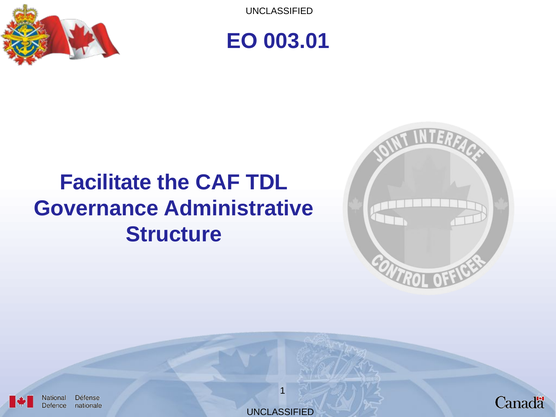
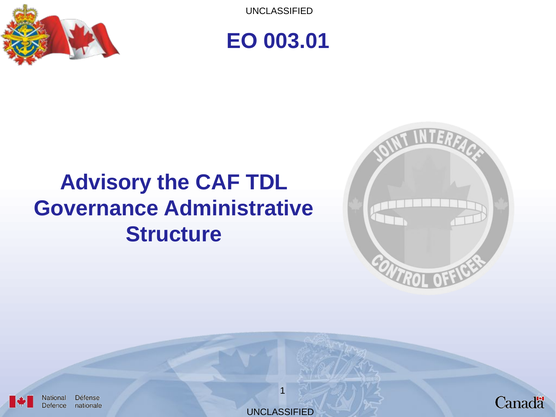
Facilitate: Facilitate -> Advisory
